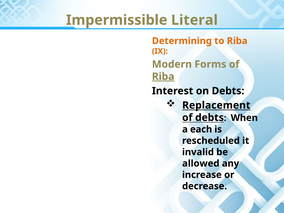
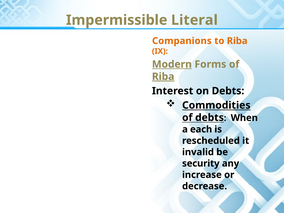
Determining: Determining -> Companions
Modern underline: none -> present
Replacement: Replacement -> Commodities
allowed: allowed -> security
